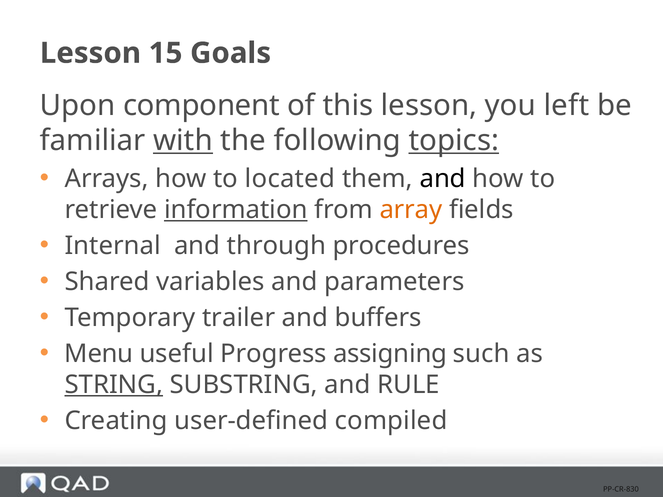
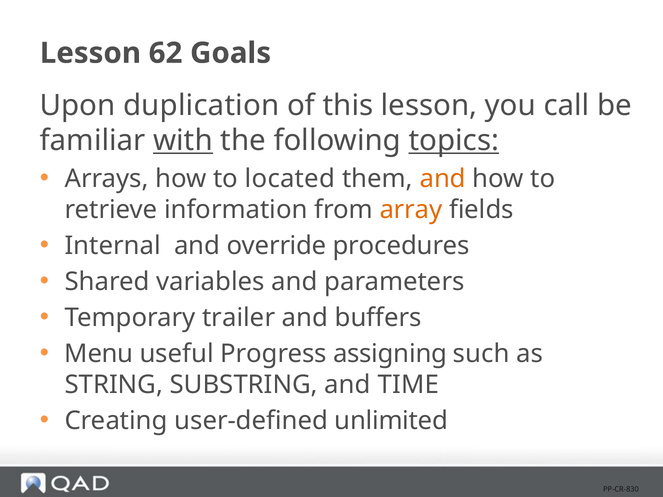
15: 15 -> 62
component: component -> duplication
left: left -> call
and at (443, 179) colour: black -> orange
information underline: present -> none
through: through -> override
STRING underline: present -> none
RULE: RULE -> TIME
compiled: compiled -> unlimited
